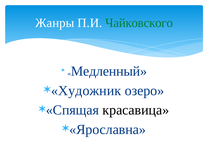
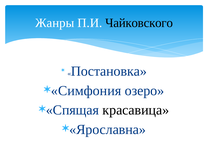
Чайковского colour: green -> black
Медленный: Медленный -> Постановка
Художник: Художник -> Симфония
